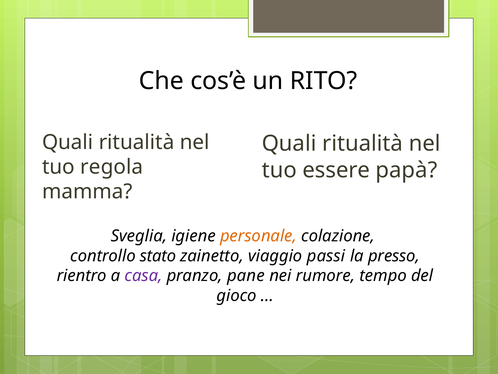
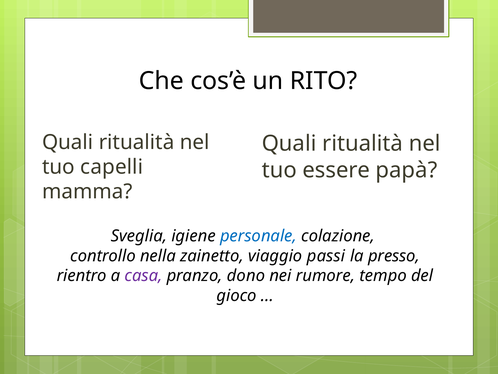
regola: regola -> capelli
personale colour: orange -> blue
stato: stato -> nella
pane: pane -> dono
